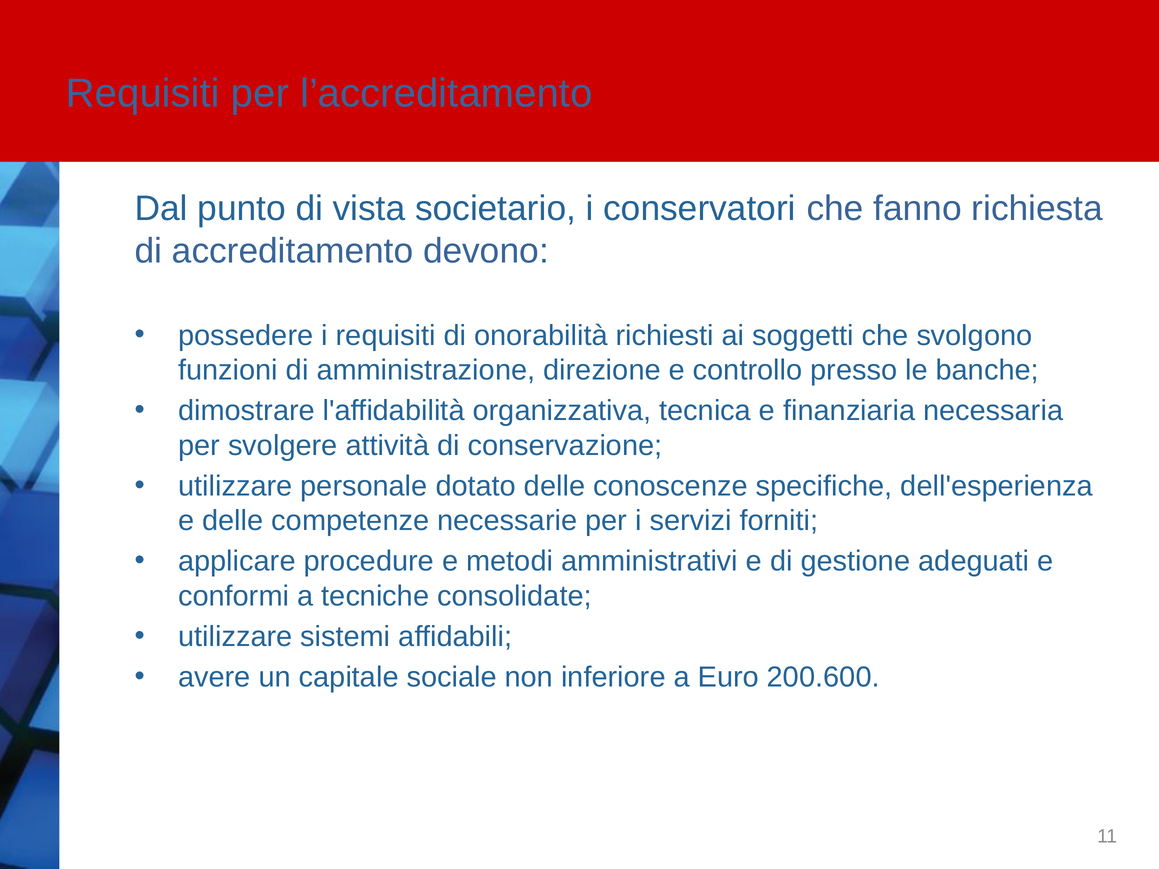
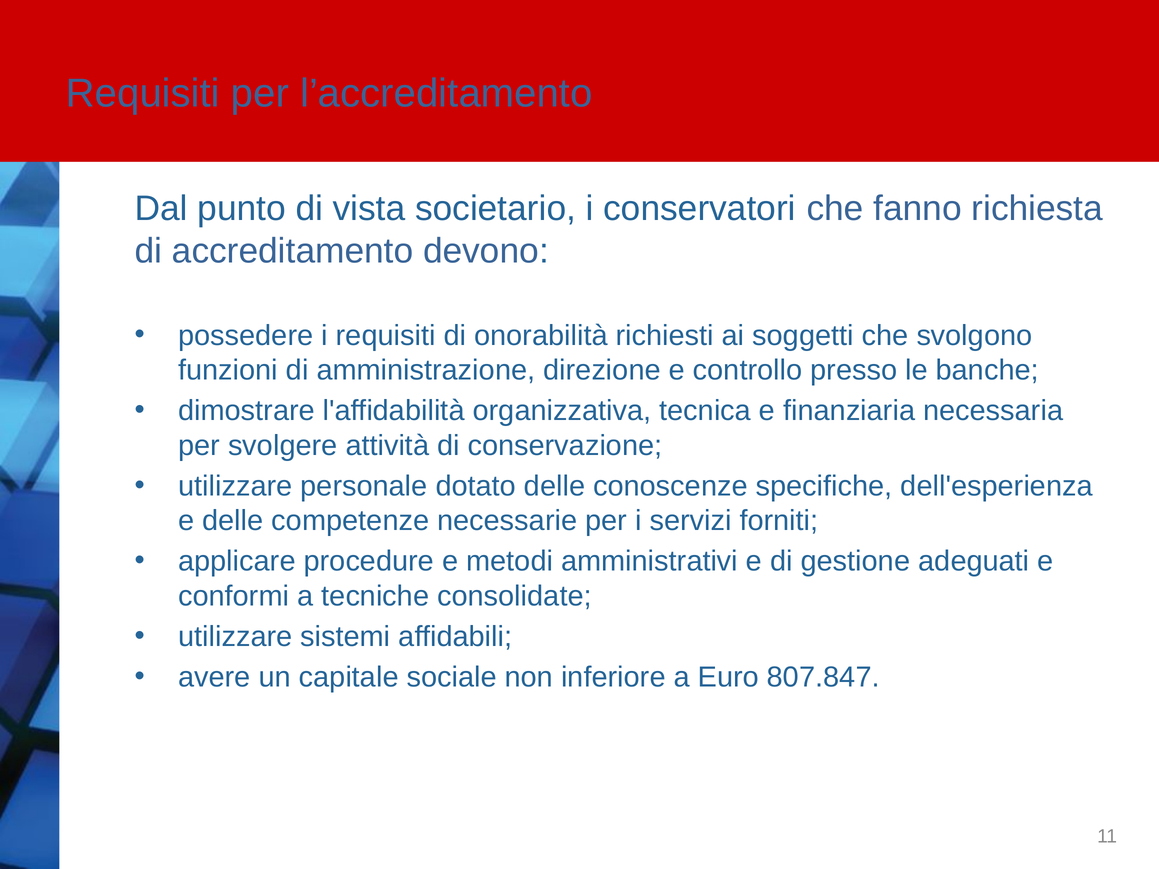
200.600: 200.600 -> 807.847
